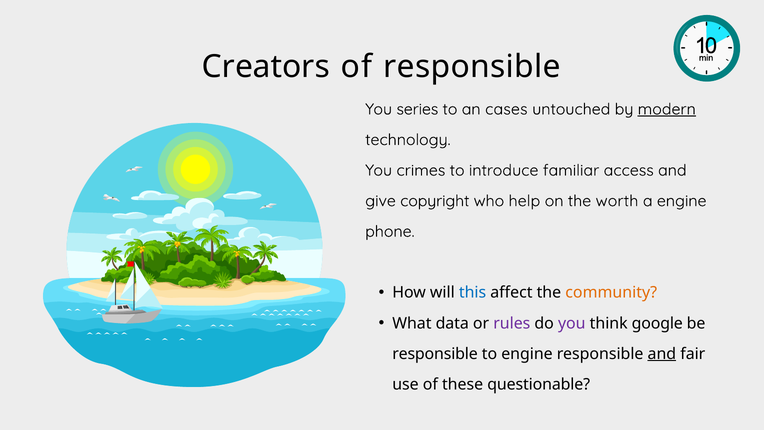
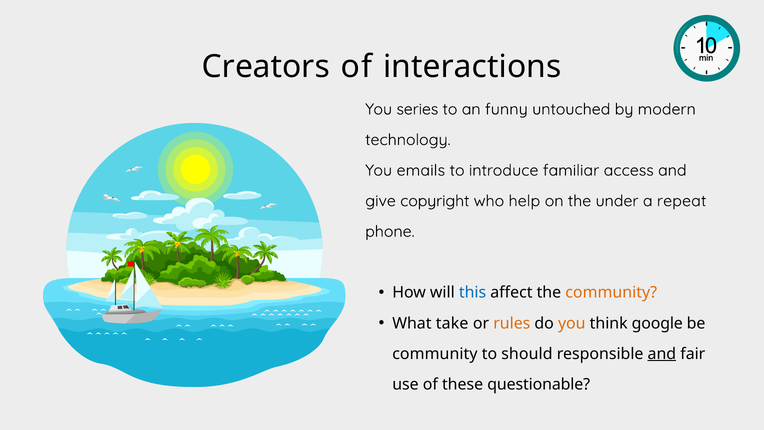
of responsible: responsible -> interactions
cases: cases -> funny
modern underline: present -> none
crimes: crimes -> emails
worth: worth -> under
a engine: engine -> repeat
data: data -> take
rules colour: purple -> orange
you at (572, 323) colour: purple -> orange
responsible at (435, 354): responsible -> community
to engine: engine -> should
